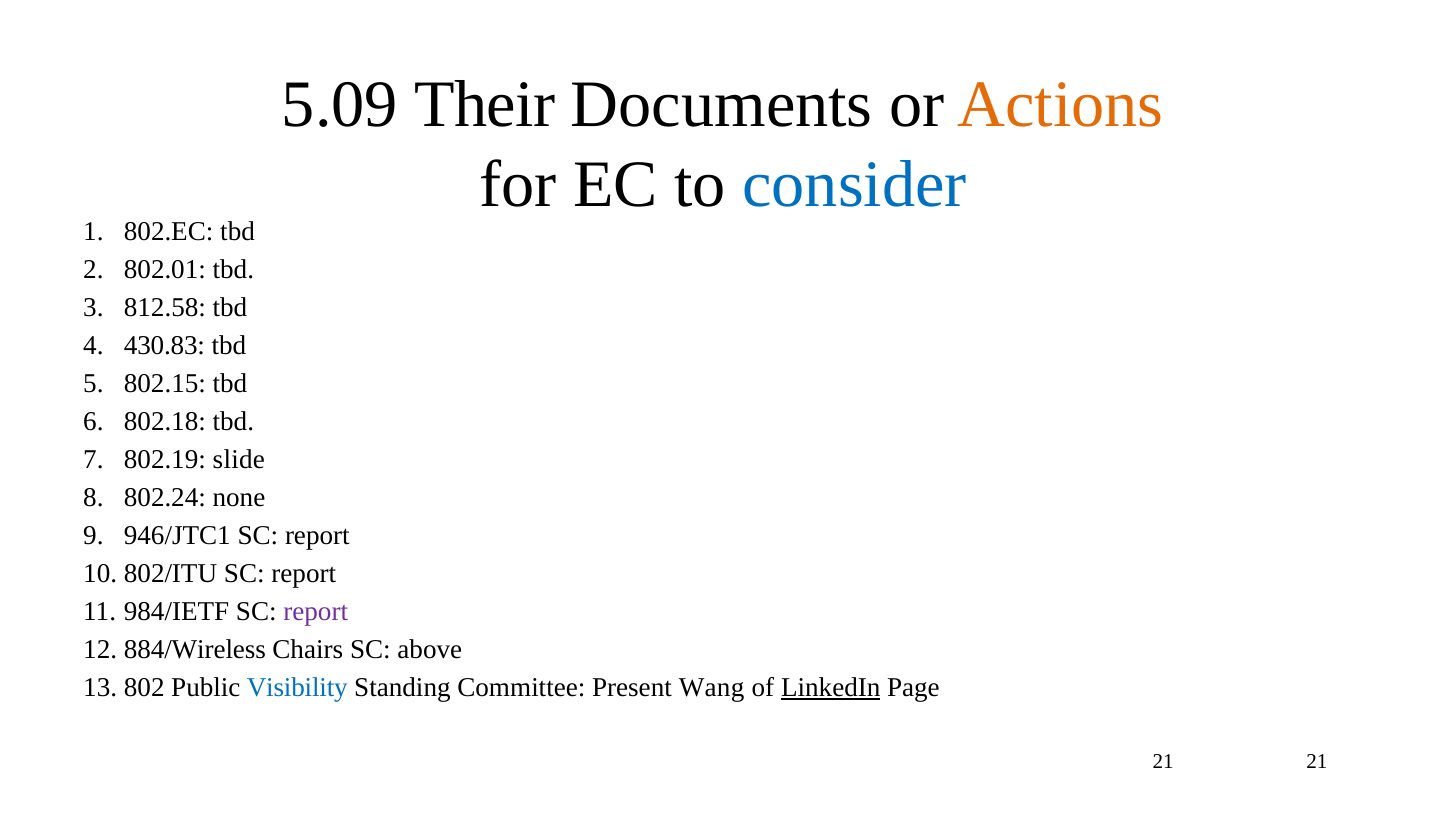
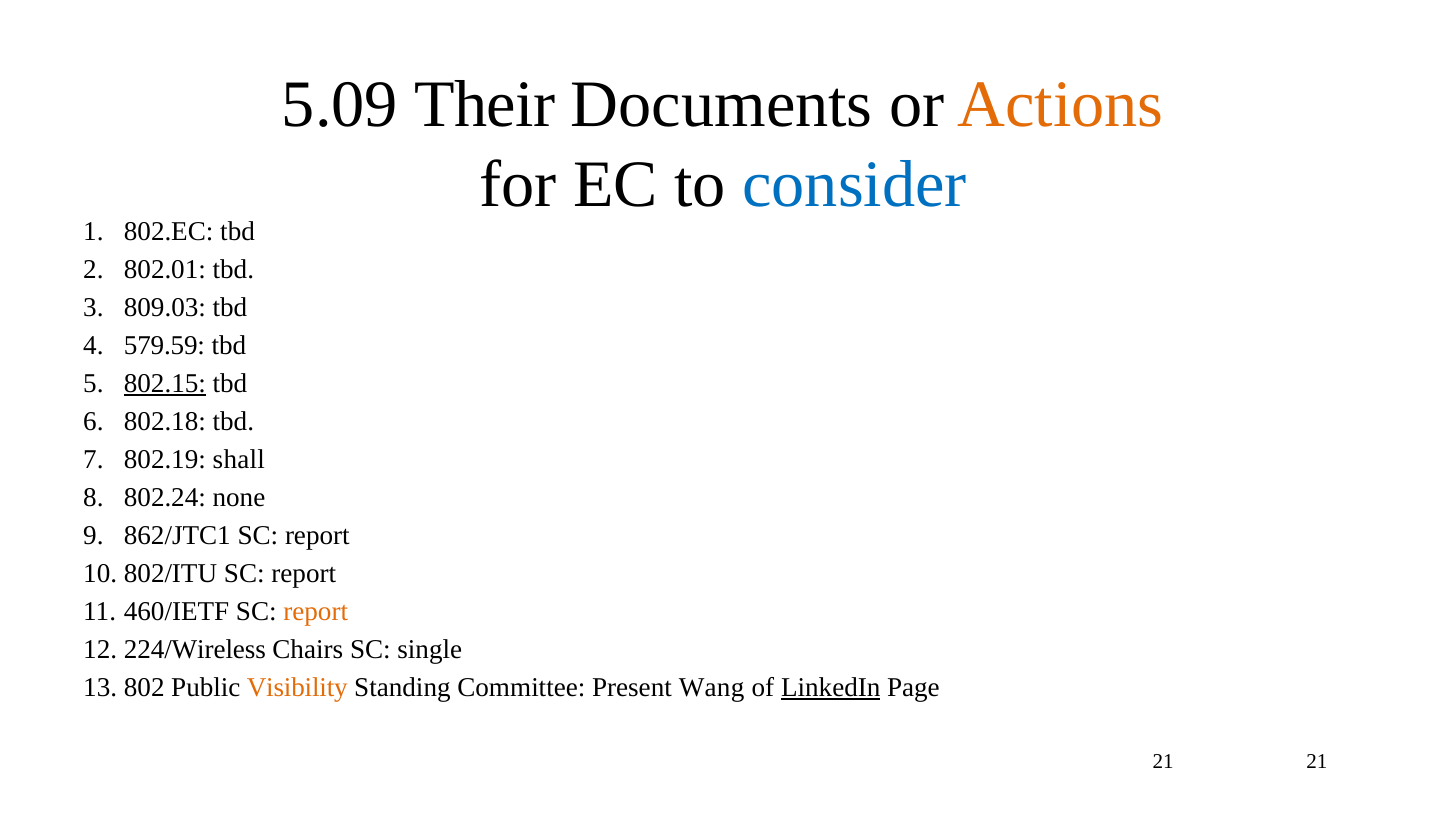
812.58: 812.58 -> 809.03
430.83: 430.83 -> 579.59
802.15 underline: none -> present
slide: slide -> shall
946/JTC1: 946/JTC1 -> 862/JTC1
984/IETF: 984/IETF -> 460/IETF
report at (316, 611) colour: purple -> orange
884/Wireless: 884/Wireless -> 224/Wireless
above: above -> single
Visibility colour: blue -> orange
